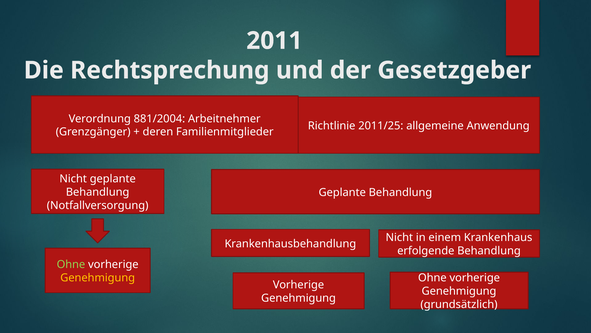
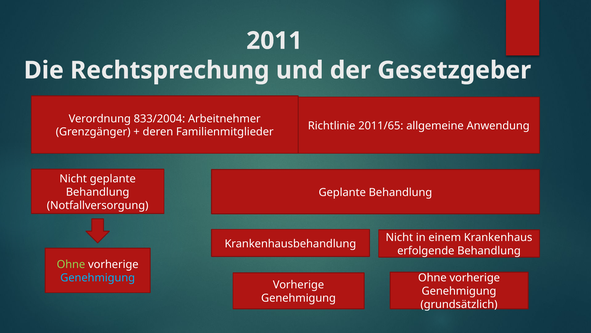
881/2004: 881/2004 -> 833/2004
2011/25: 2011/25 -> 2011/65
Genehmigung at (98, 277) colour: yellow -> light blue
